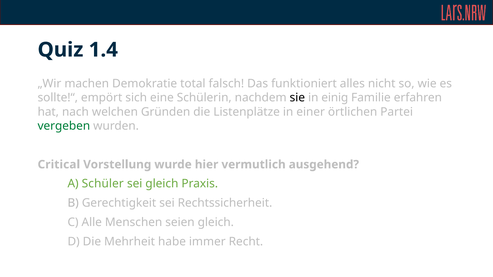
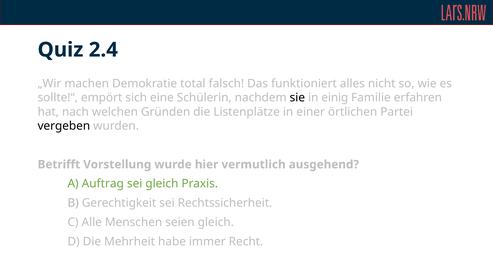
1.4: 1.4 -> 2.4
vergeben colour: green -> black
Critical: Critical -> Betrifft
Schüler: Schüler -> Auftrag
